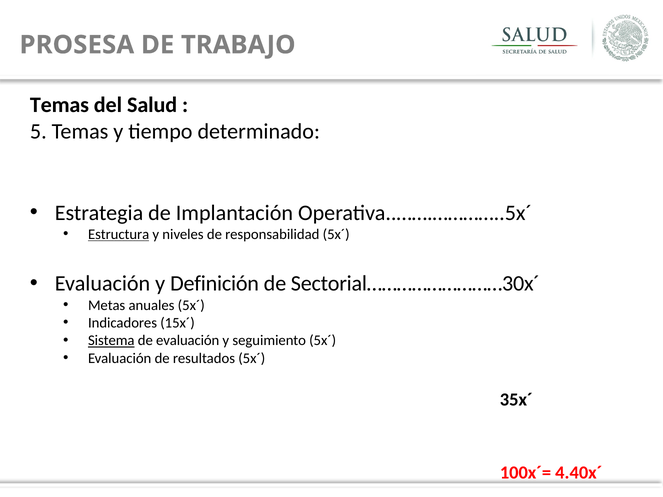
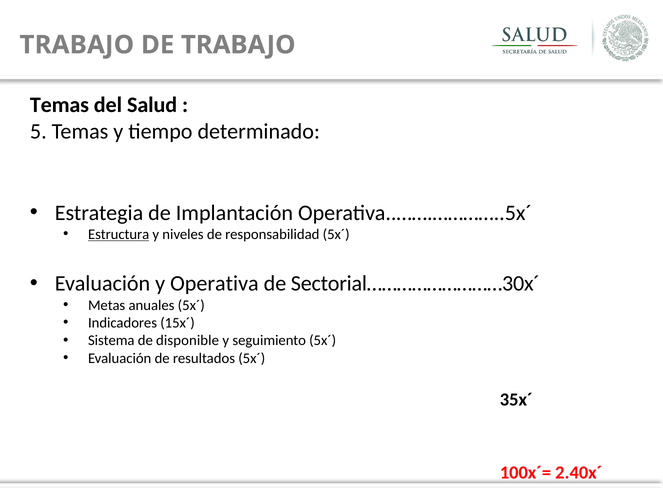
PROSESA at (77, 45): PROSESA -> TRABAJO
Definición: Definición -> Operativa
Sistema underline: present -> none
de evaluación: evaluación -> disponible
4.40x´: 4.40x´ -> 2.40x´
